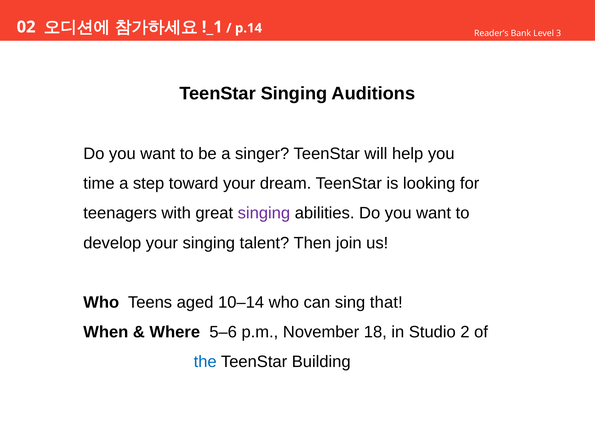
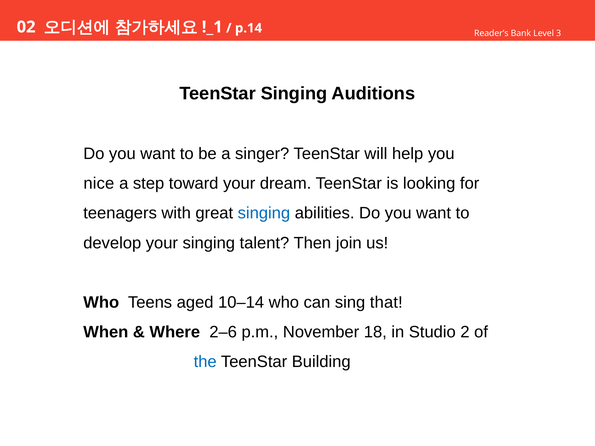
time: time -> nice
singing at (264, 213) colour: purple -> blue
5–6: 5–6 -> 2–6
